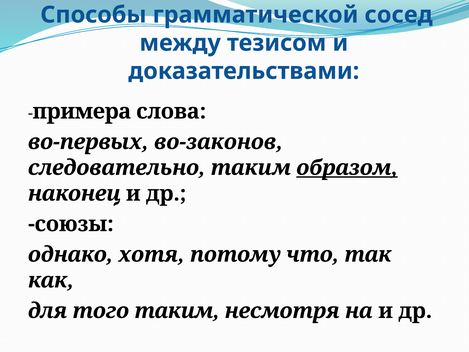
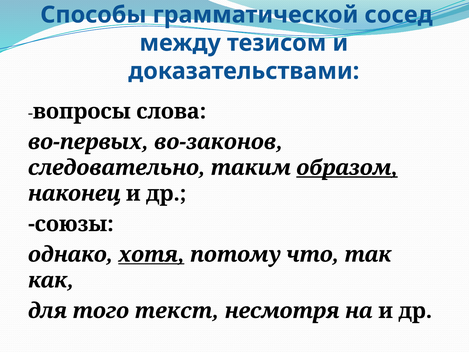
примера: примера -> вопросы
хотя underline: none -> present
того таким: таким -> текст
